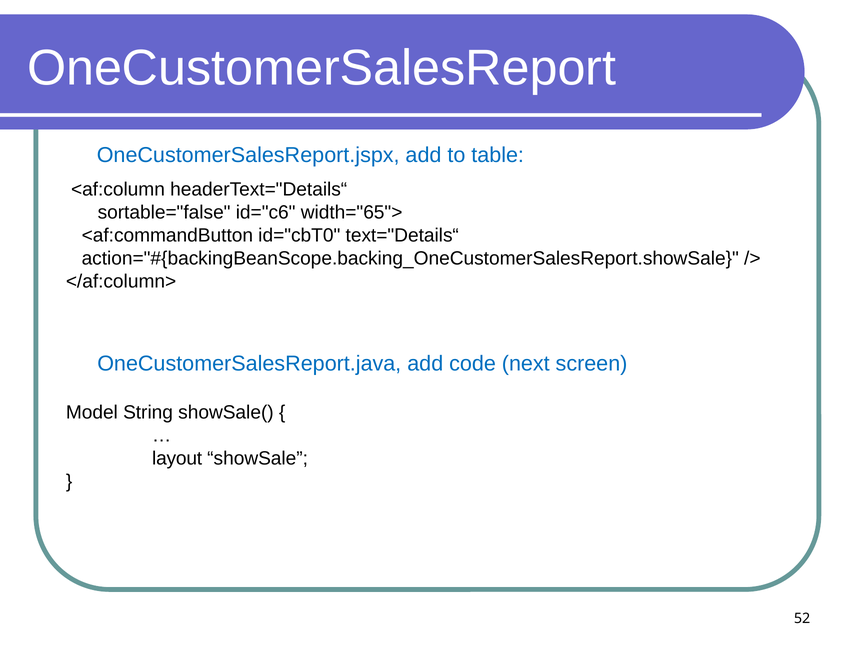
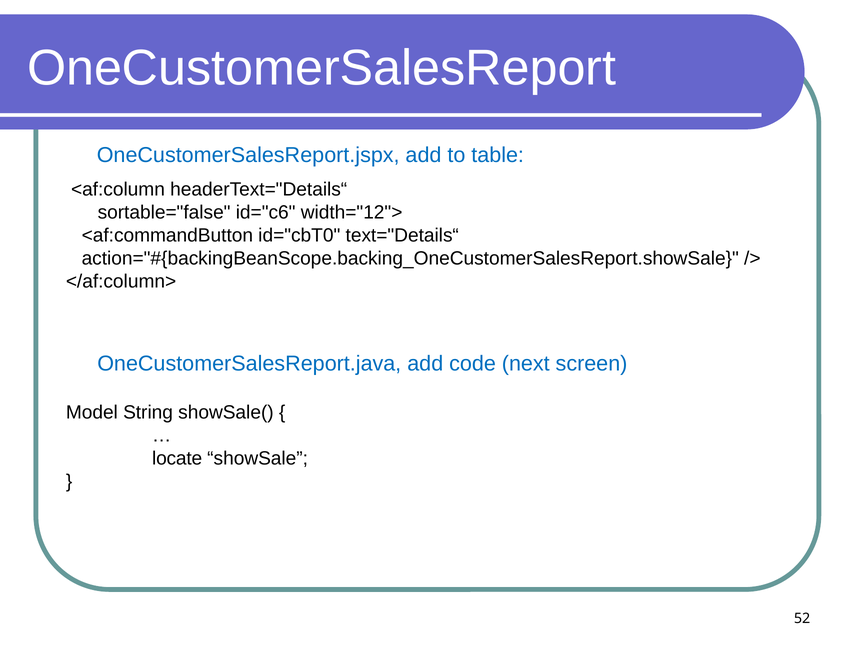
width="65">: width="65"> -> width="12">
layout: layout -> locate
